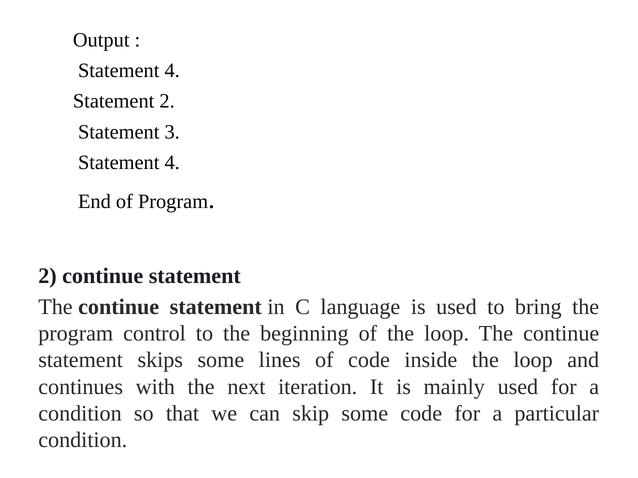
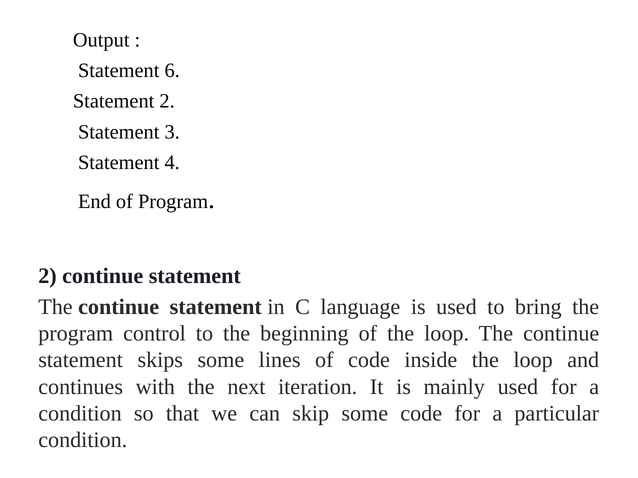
4 at (172, 71): 4 -> 6
